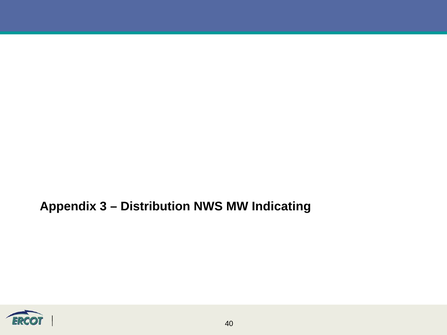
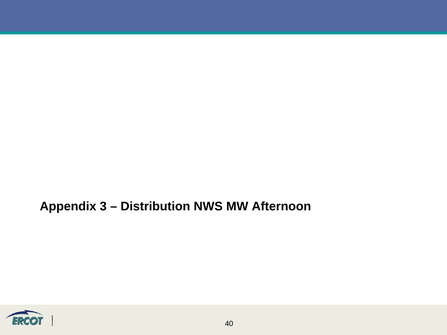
Indicating: Indicating -> Afternoon
